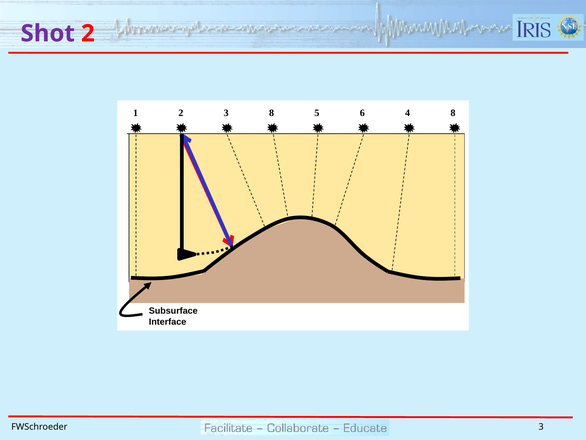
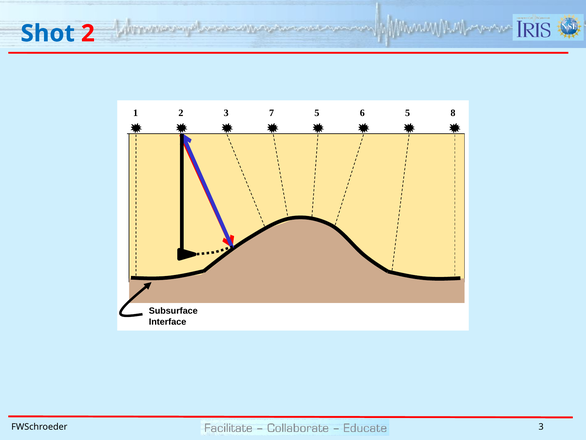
Shot colour: purple -> blue
3 8: 8 -> 7
1 4: 4 -> 5
